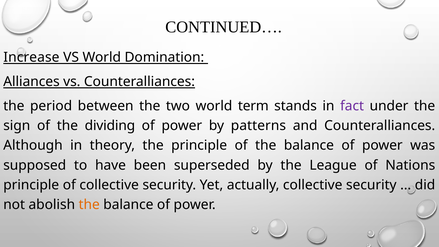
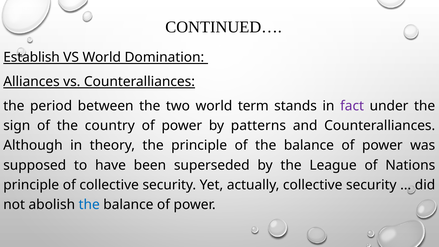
Increase: Increase -> Establish
dividing: dividing -> country
the at (89, 205) colour: orange -> blue
